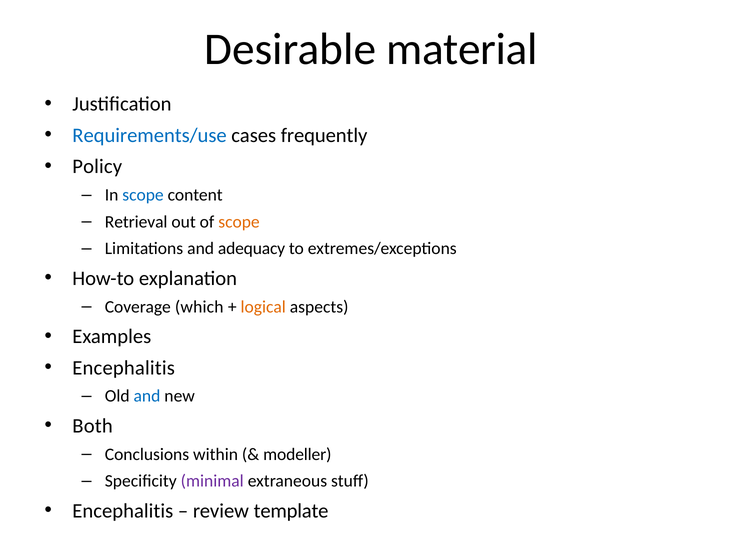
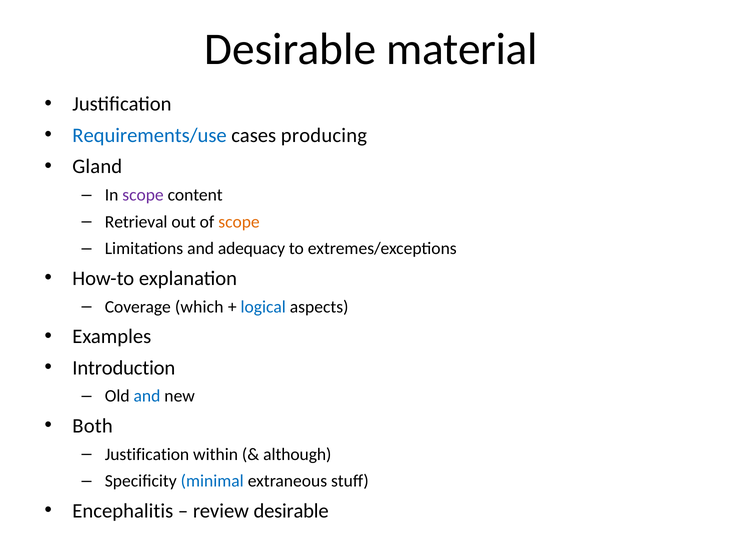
frequently: frequently -> producing
Policy: Policy -> Gland
scope at (143, 195) colour: blue -> purple
logical colour: orange -> blue
Encephalitis at (124, 368): Encephalitis -> Introduction
Conclusions at (147, 455): Conclusions -> Justification
modeller: modeller -> although
minimal colour: purple -> blue
review template: template -> desirable
